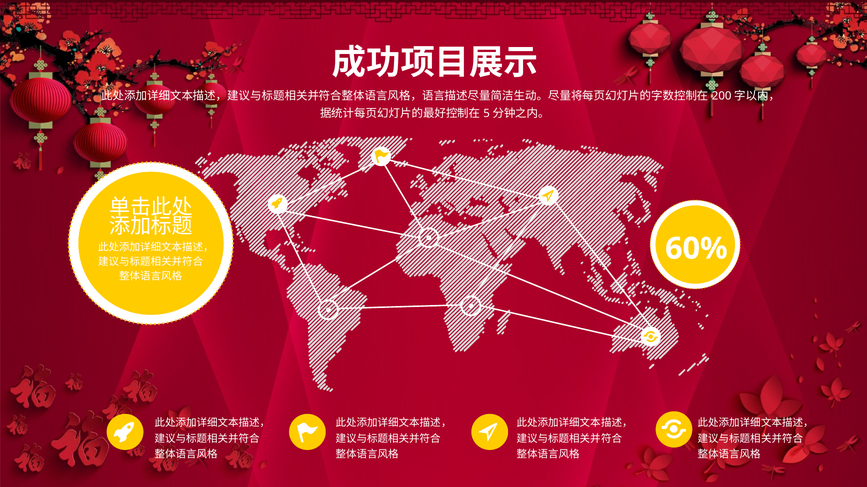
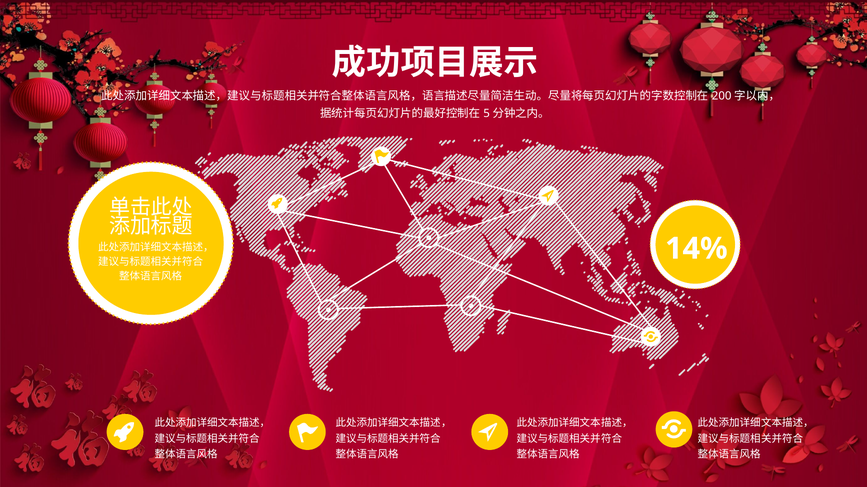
60%: 60% -> 14%
